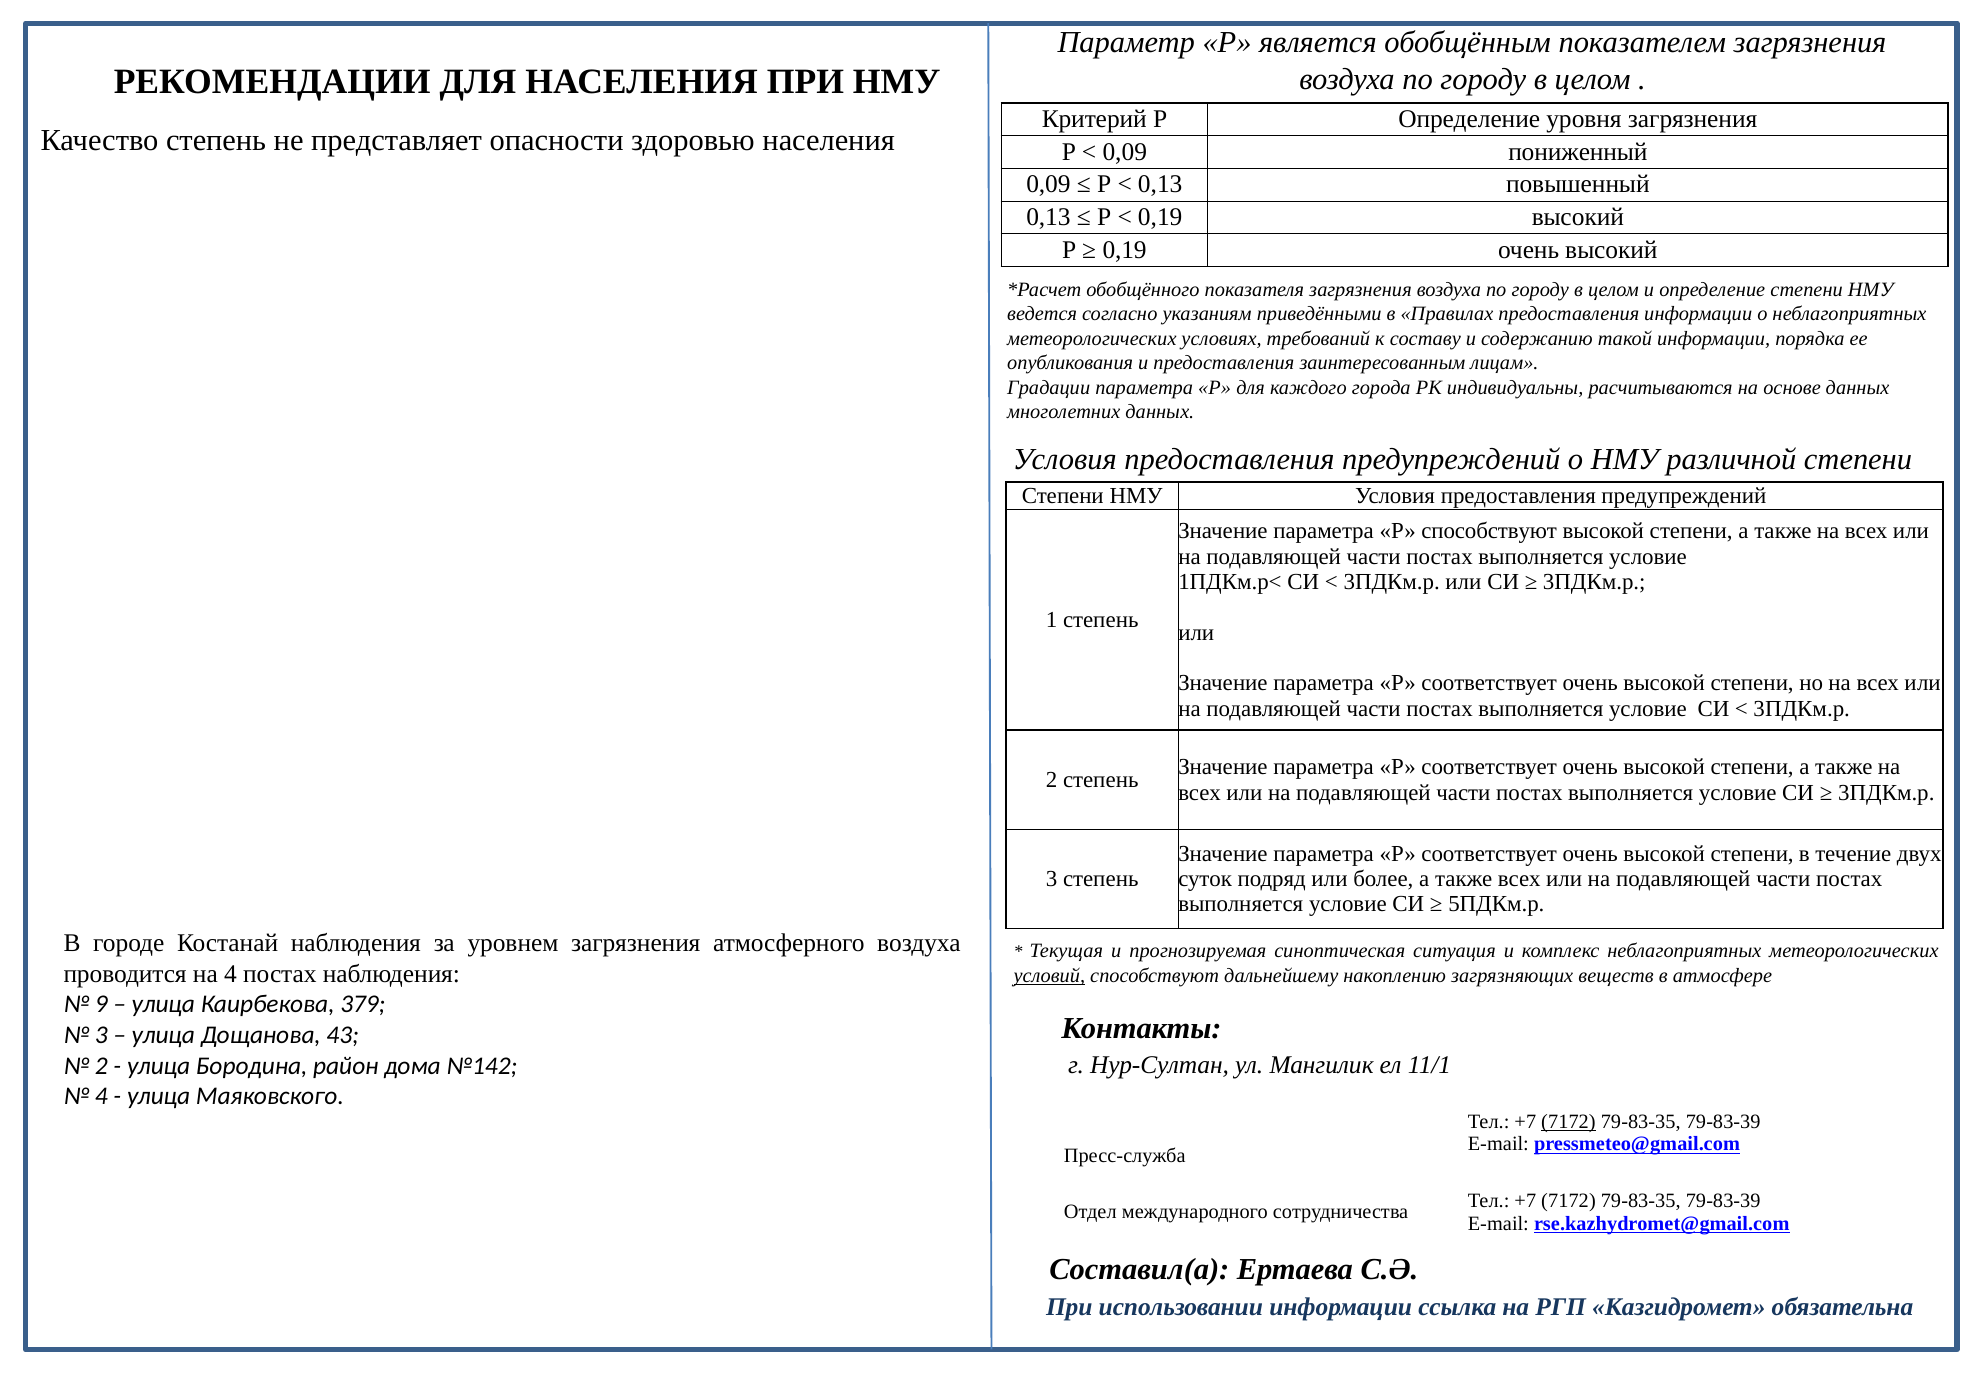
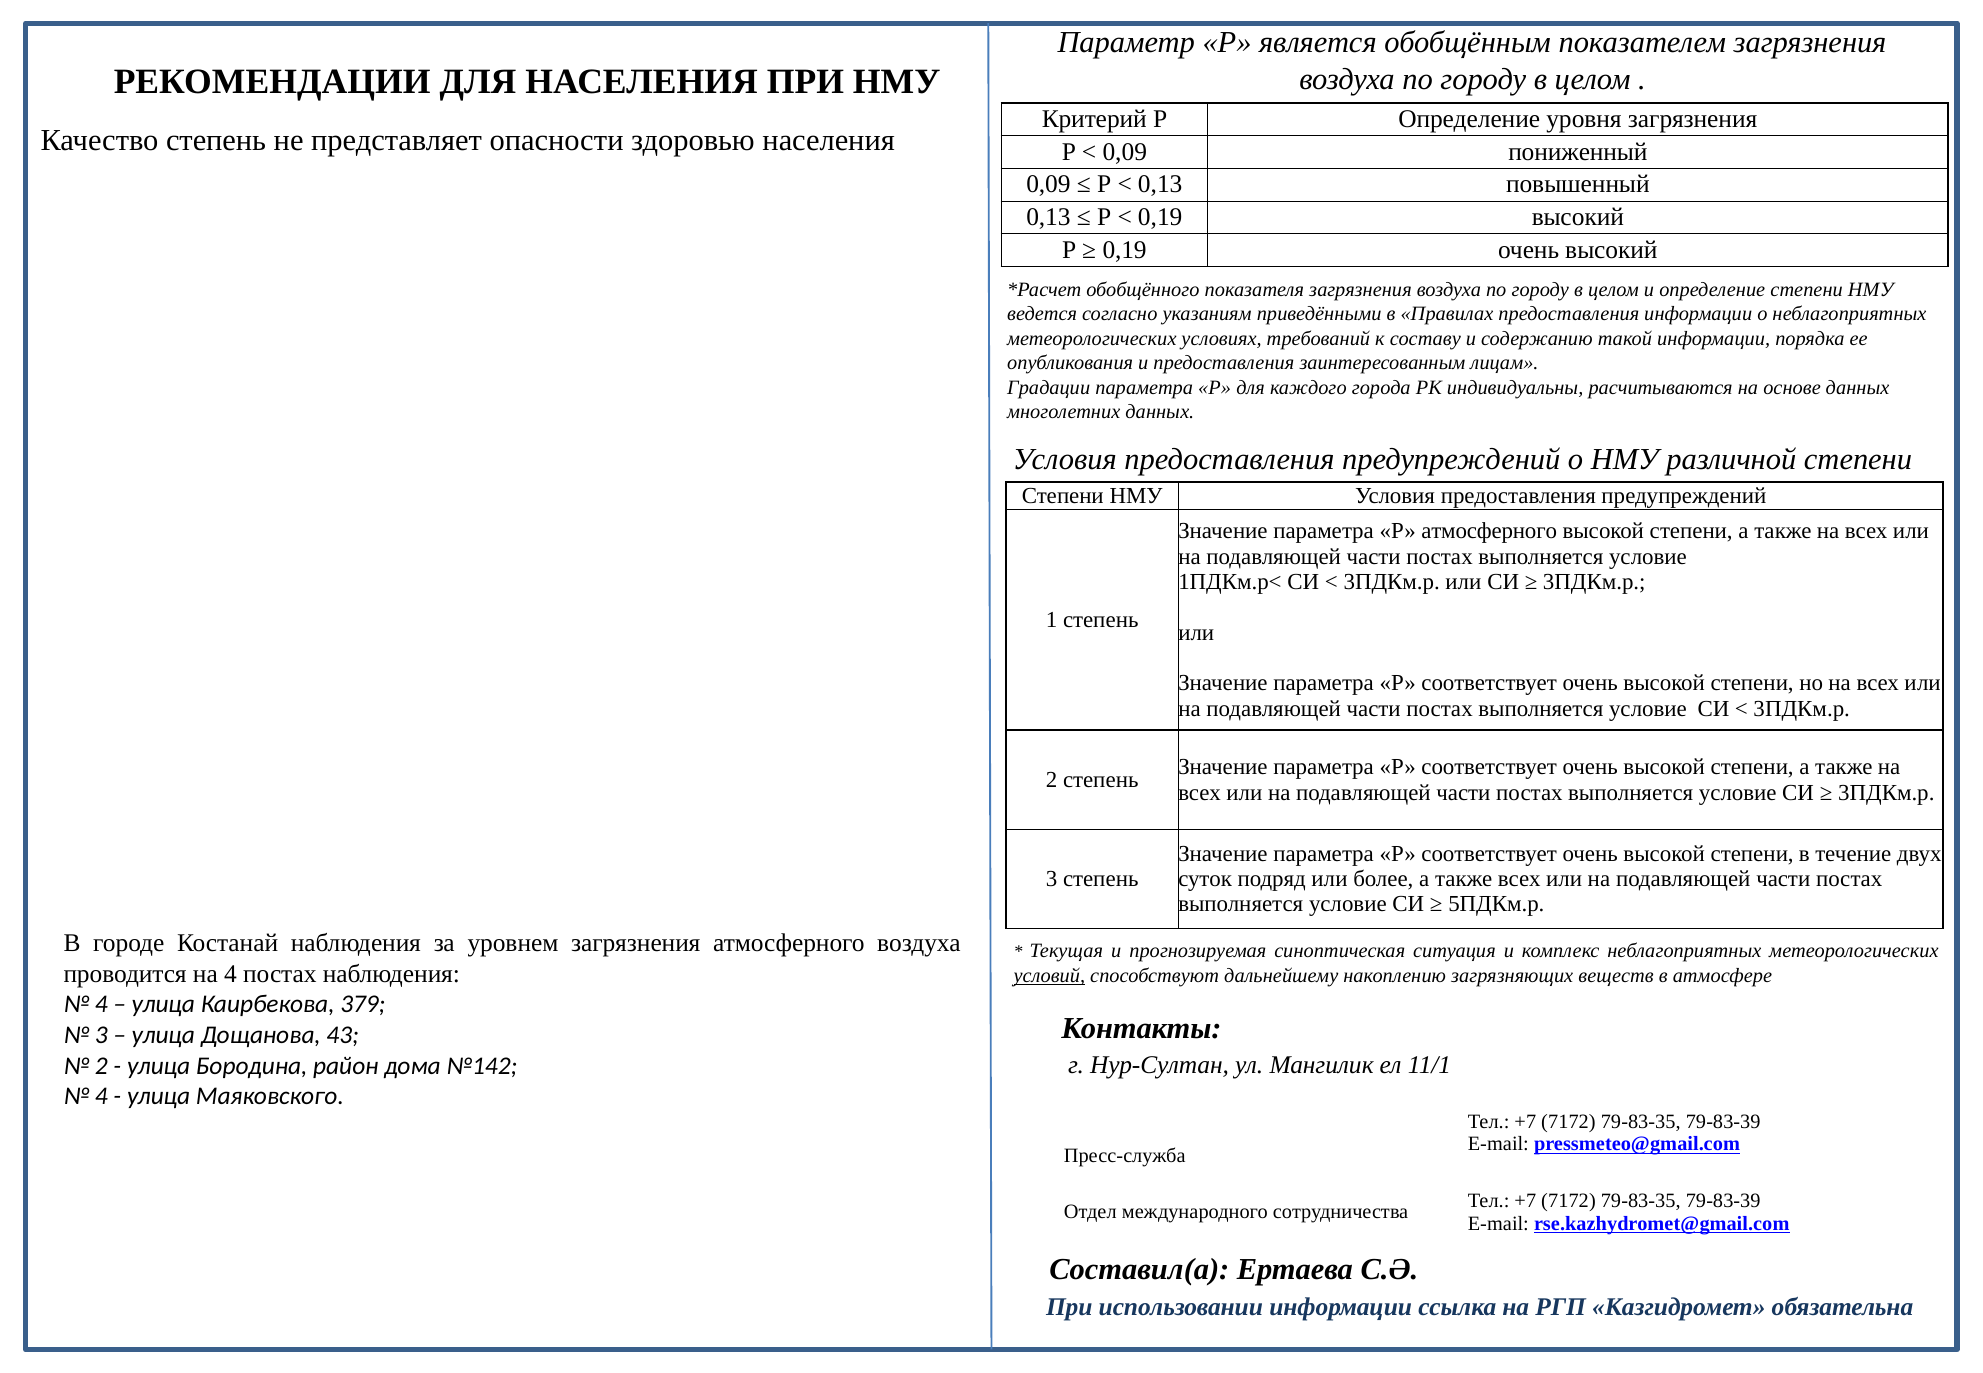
Р способствуют: способствуют -> атмосферного
9 at (101, 1004): 9 -> 4
7172 at (1568, 1121) underline: present -> none
